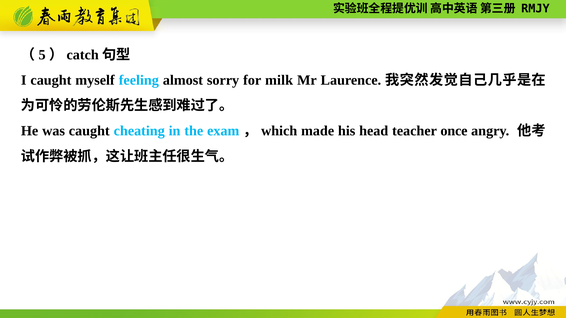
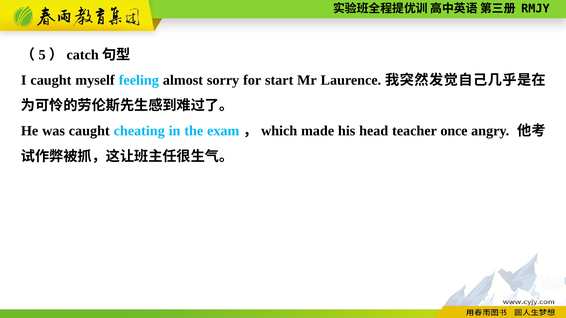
milk: milk -> start
